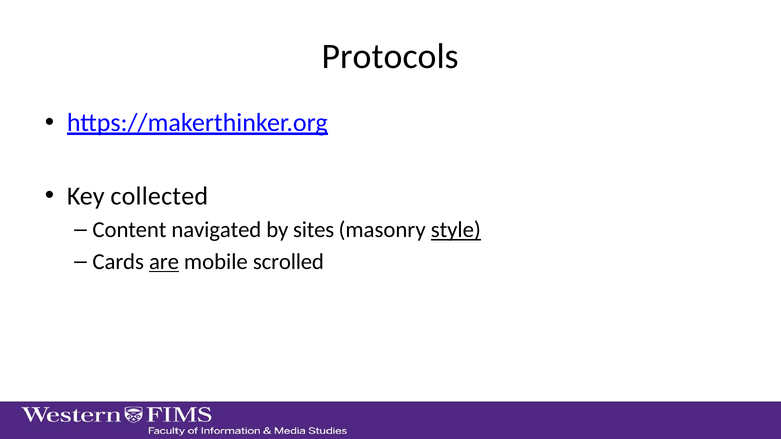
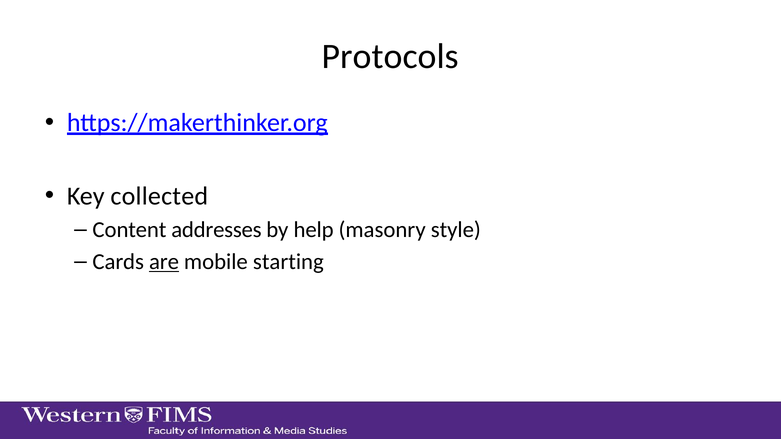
navigated: navigated -> addresses
sites: sites -> help
style underline: present -> none
scrolled: scrolled -> starting
